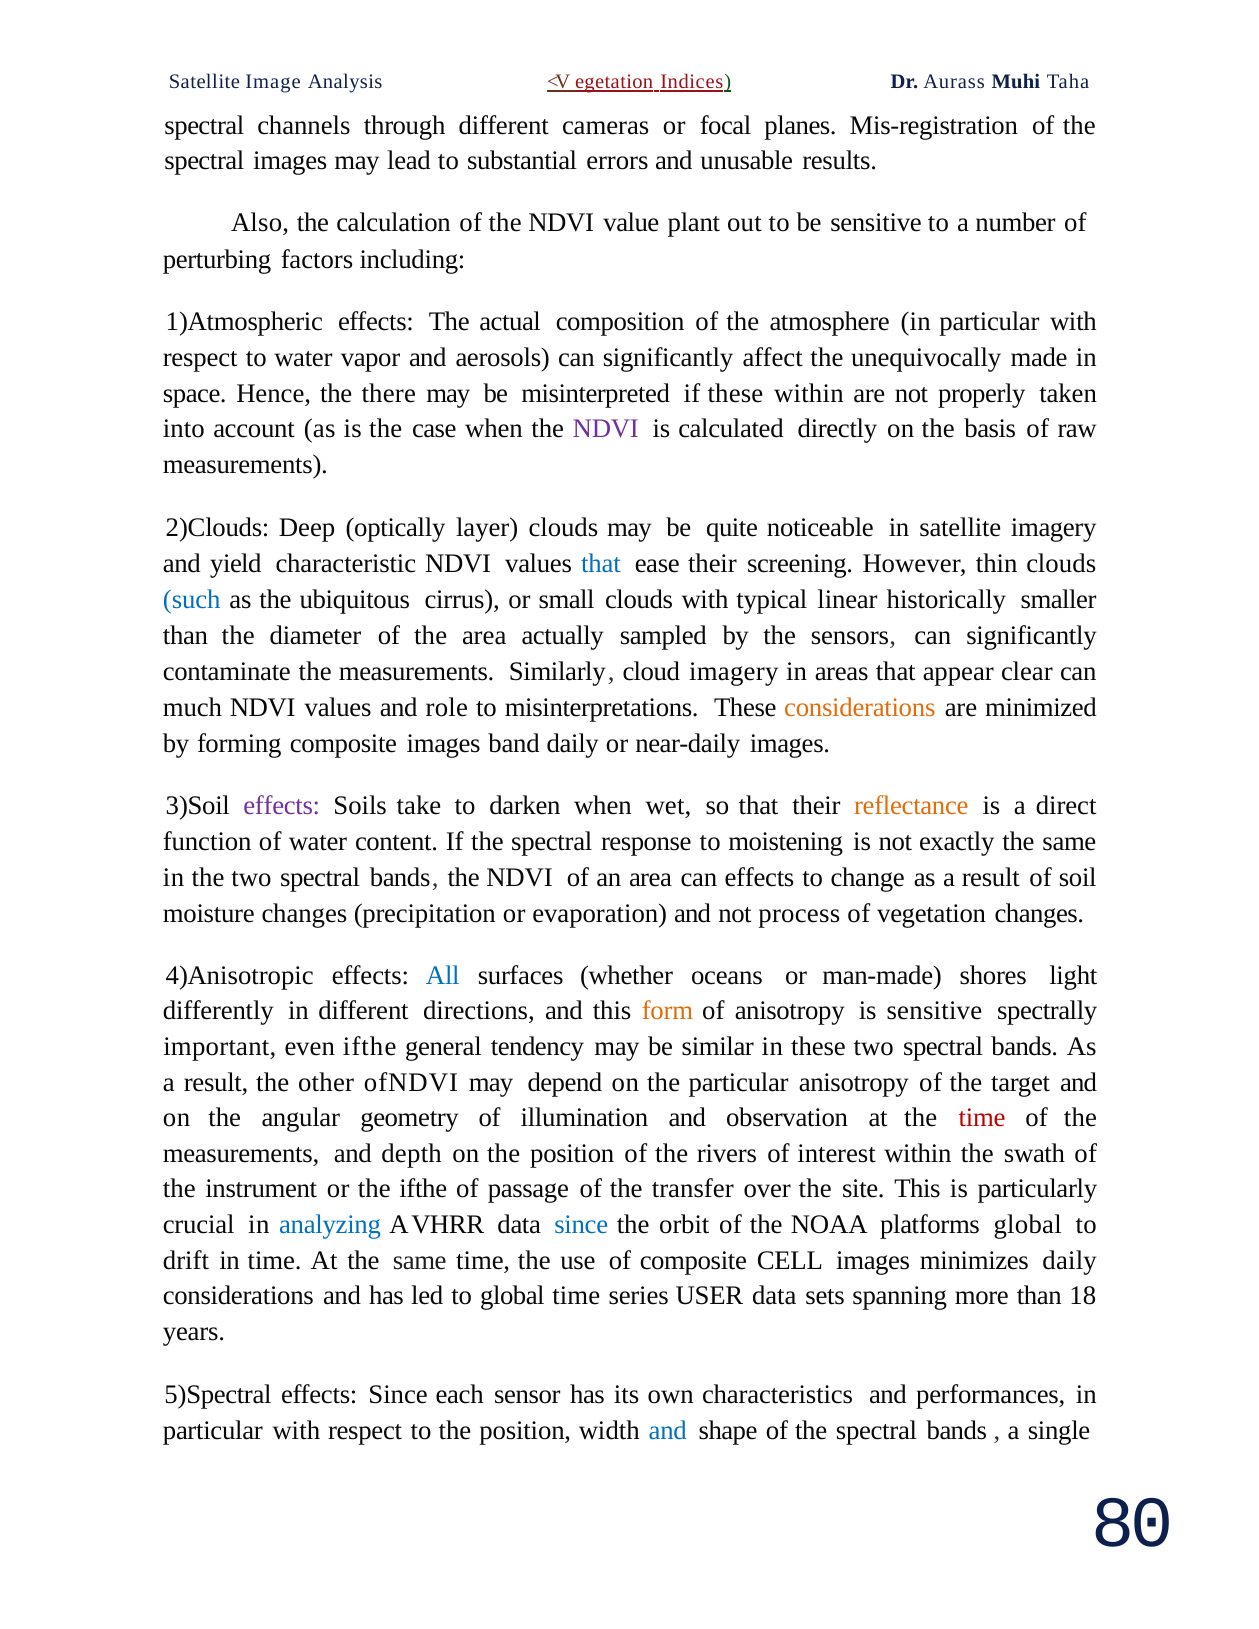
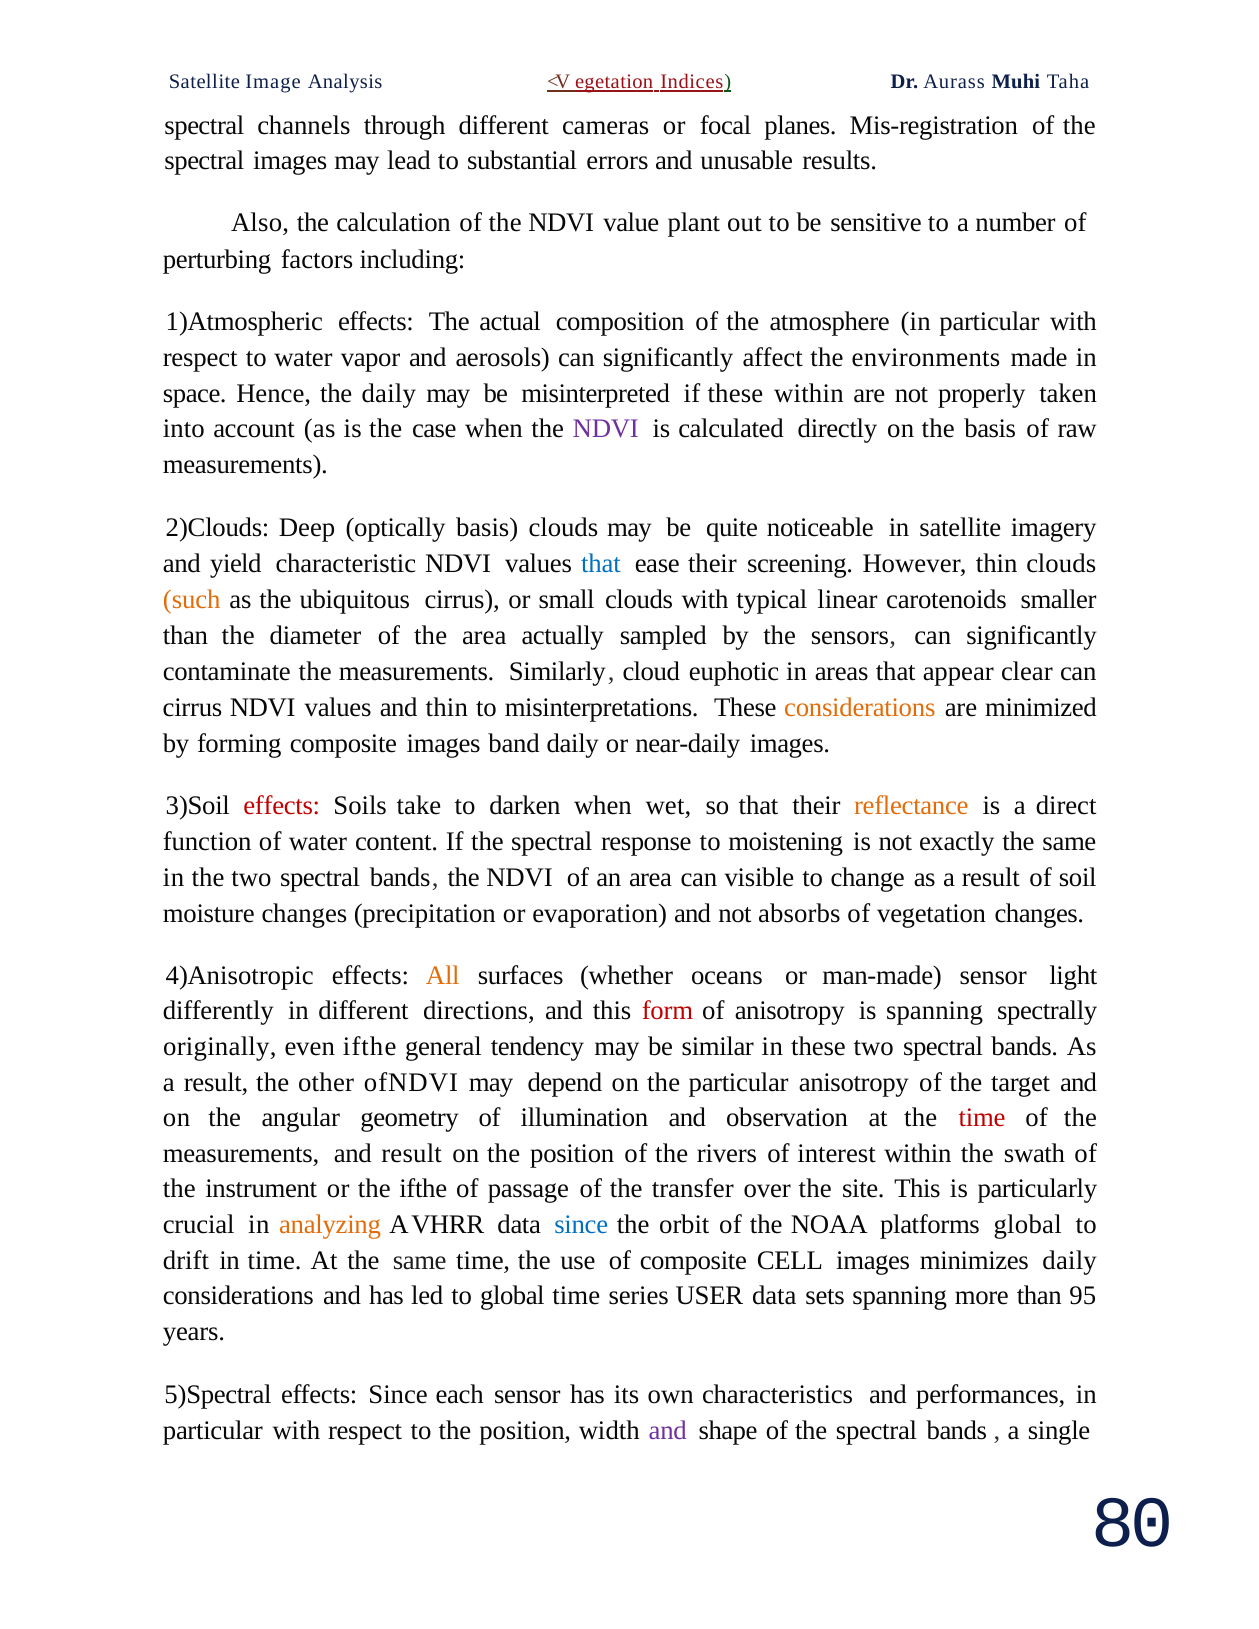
unequivocally: unequivocally -> environments
the there: there -> daily
optically layer: layer -> basis
such colour: blue -> orange
historically: historically -> carotenoids
cloud imagery: imagery -> euphotic
much at (192, 707): much -> cirrus
and role: role -> thin
effects at (282, 806) colour: purple -> red
can effects: effects -> visible
process: process -> absorbs
All colour: blue -> orange
man-made shores: shores -> sensor
form colour: orange -> red
is sensitive: sensitive -> spanning
important: important -> originally
and depth: depth -> result
analyzing colour: blue -> orange
18: 18 -> 95
and at (668, 1431) colour: blue -> purple
